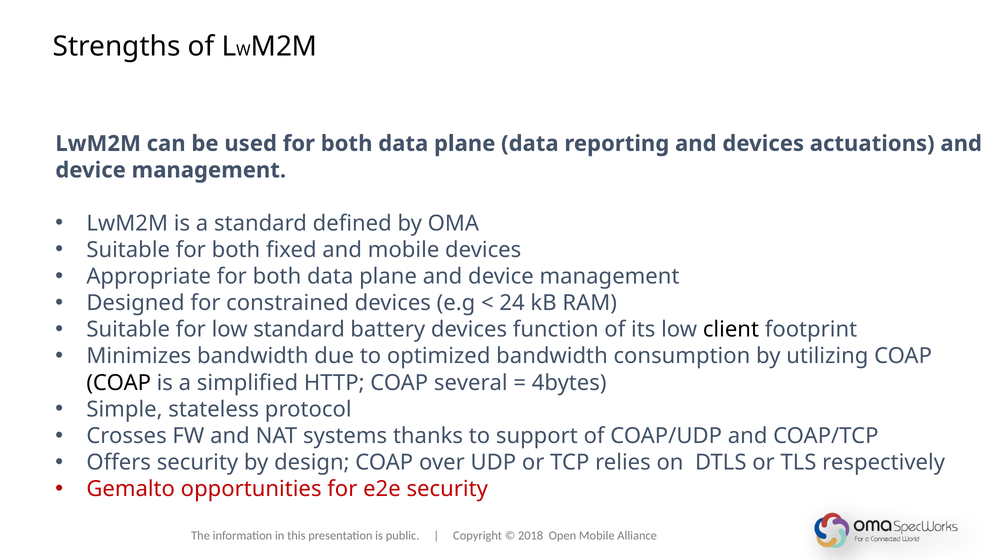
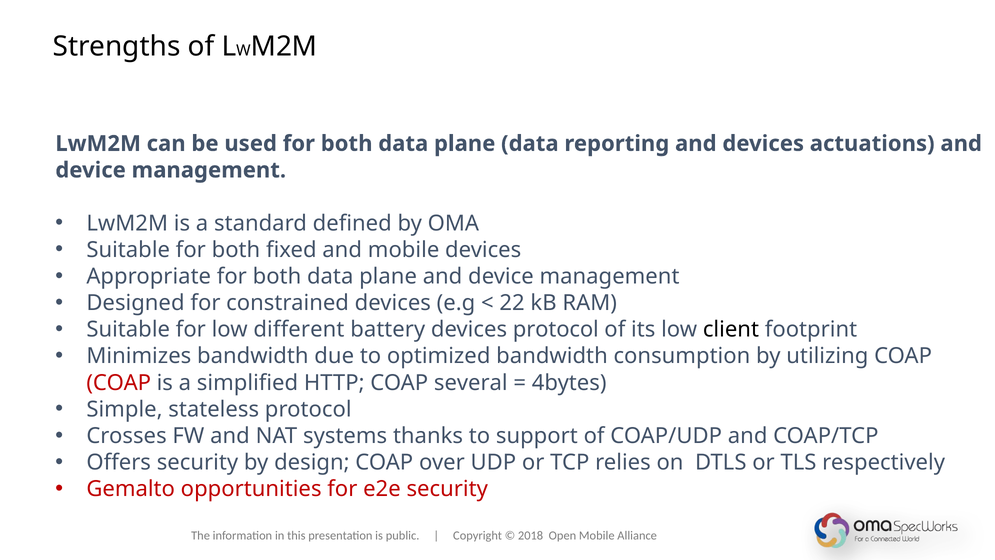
24: 24 -> 22
low standard: standard -> different
devices function: function -> protocol
COAP at (119, 383) colour: black -> red
